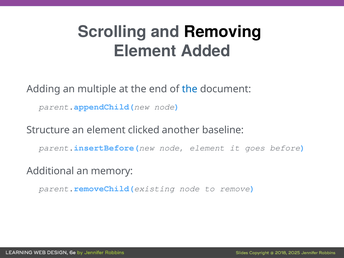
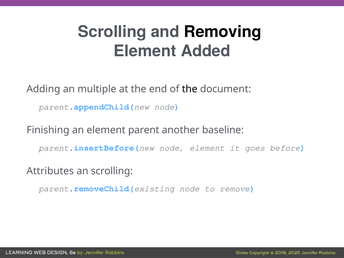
the at (190, 89) colour: blue -> black
Structure: Structure -> Finishing
clicked: clicked -> parent
Additional: Additional -> Attributes
an memory: memory -> scrolling
